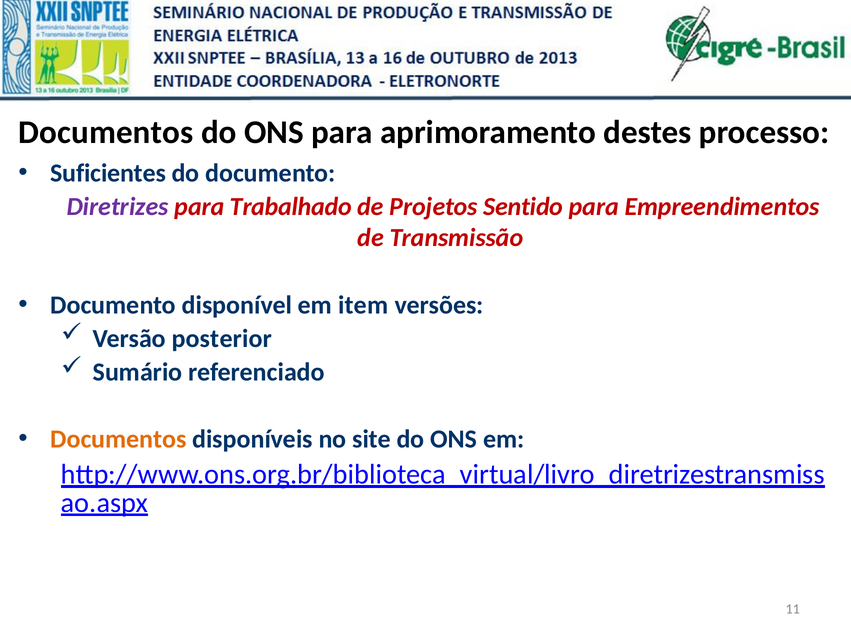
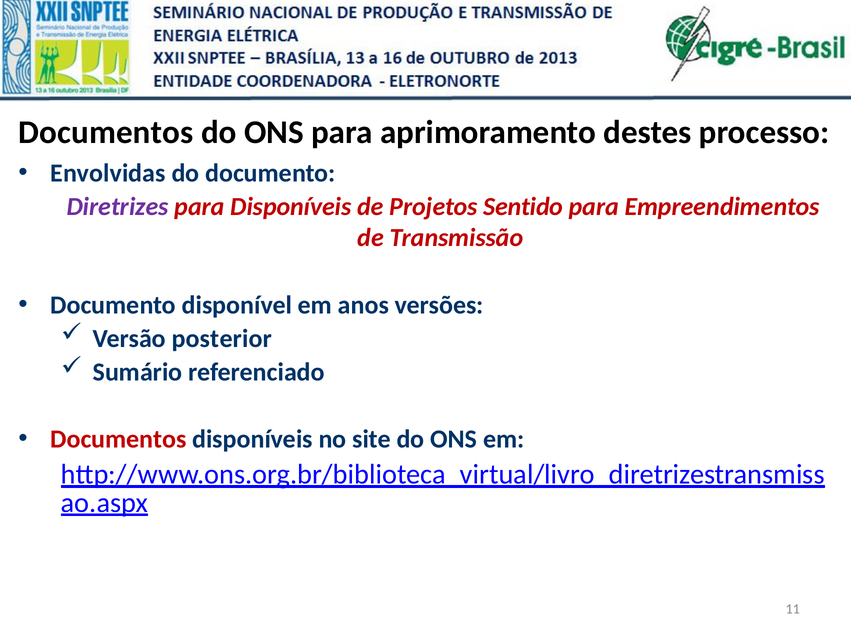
Suficientes: Suficientes -> Envolvidas
para Trabalhado: Trabalhado -> Disponíveis
item: item -> anos
Documentos at (118, 439) colour: orange -> red
